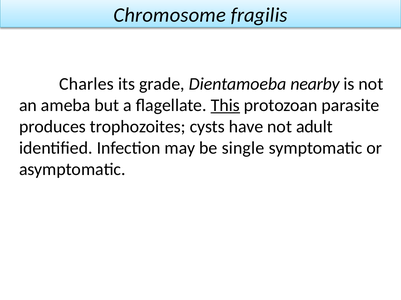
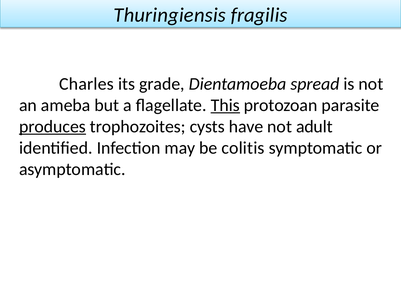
Chromosome: Chromosome -> Thuringiensis
nearby: nearby -> spread
produces underline: none -> present
single: single -> colitis
